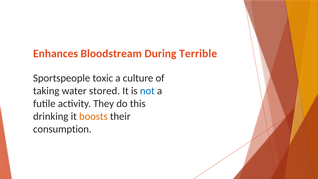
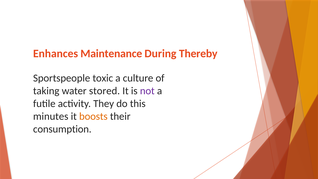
Bloodstream: Bloodstream -> Maintenance
Terrible: Terrible -> Thereby
not colour: blue -> purple
drinking: drinking -> minutes
